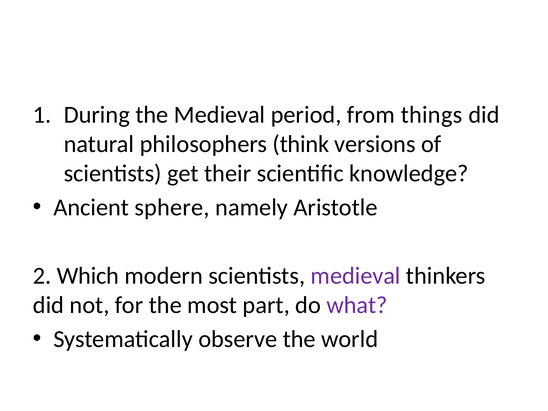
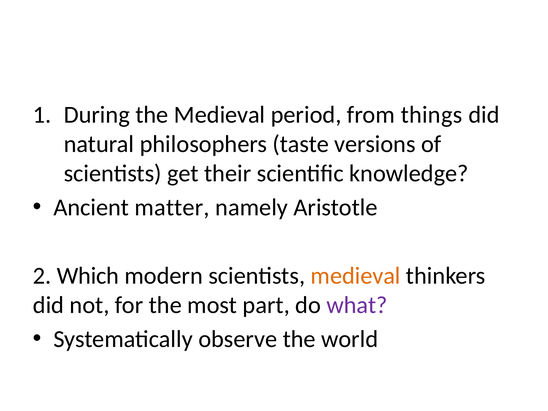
think: think -> taste
sphere: sphere -> matter
medieval at (356, 276) colour: purple -> orange
